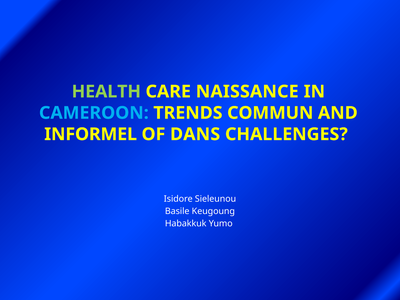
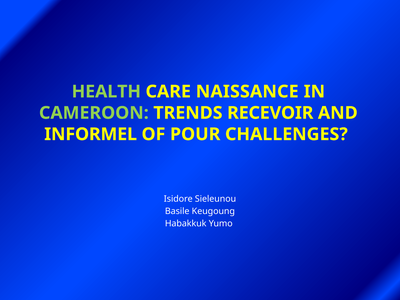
CAMEROON colour: light blue -> light green
COMMUN: COMMUN -> RECEVOIR
DANS: DANS -> POUR
